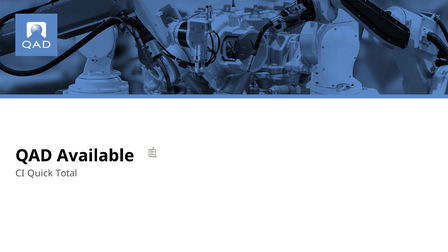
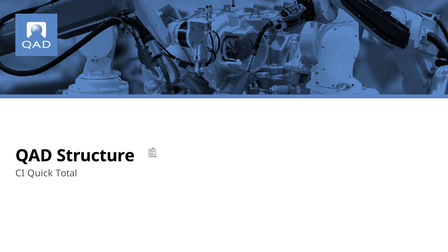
Available: Available -> Structure
